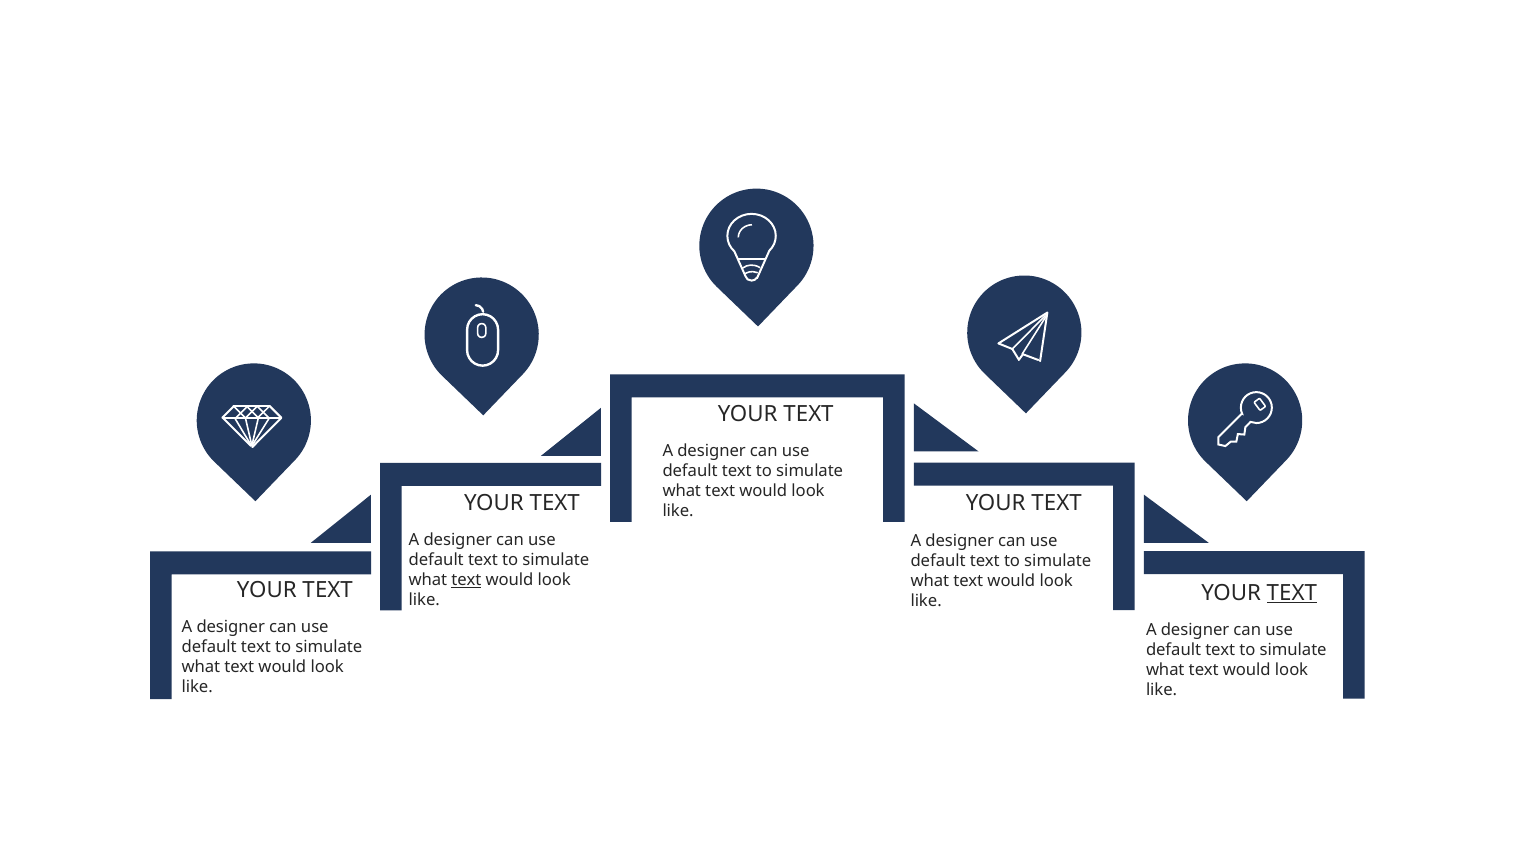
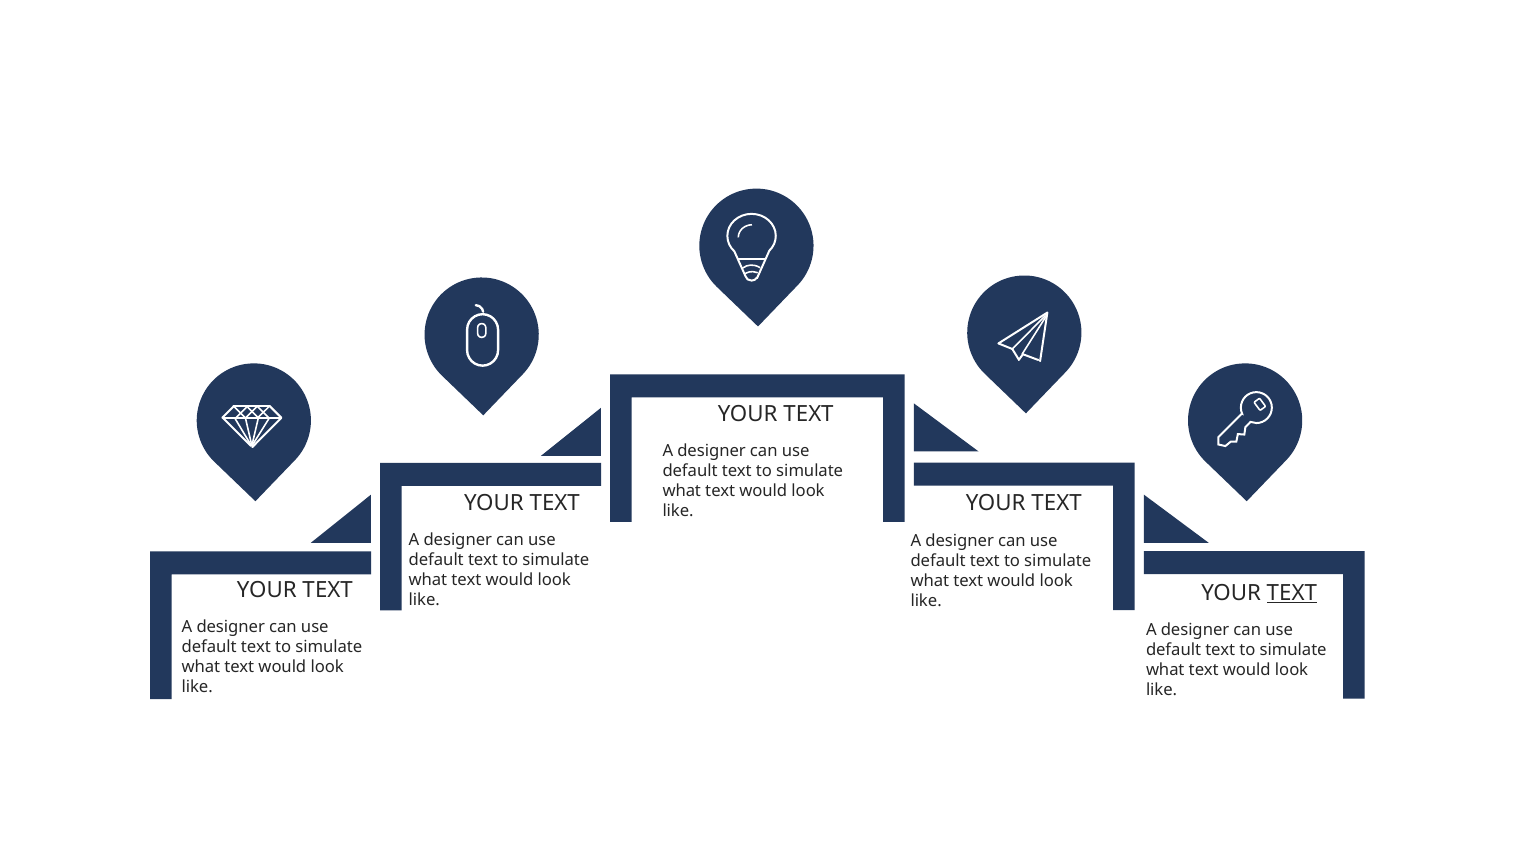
text at (466, 580) underline: present -> none
